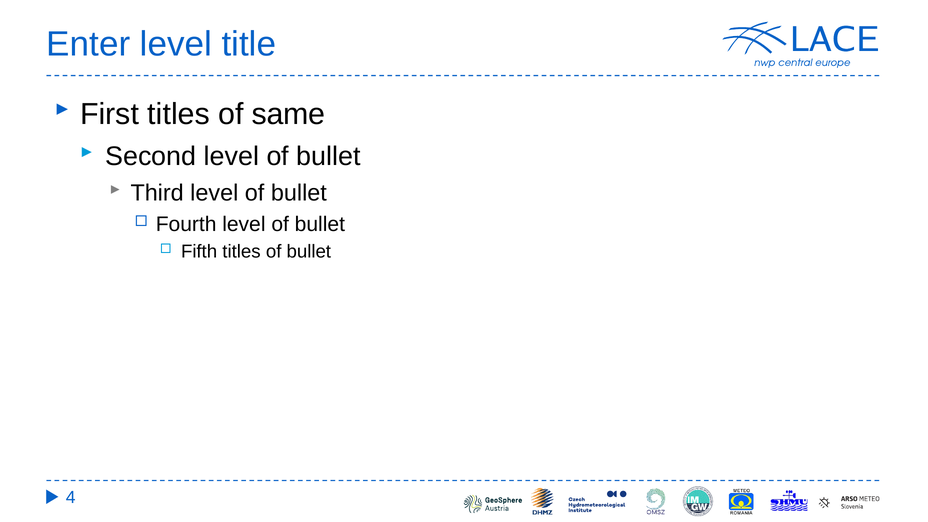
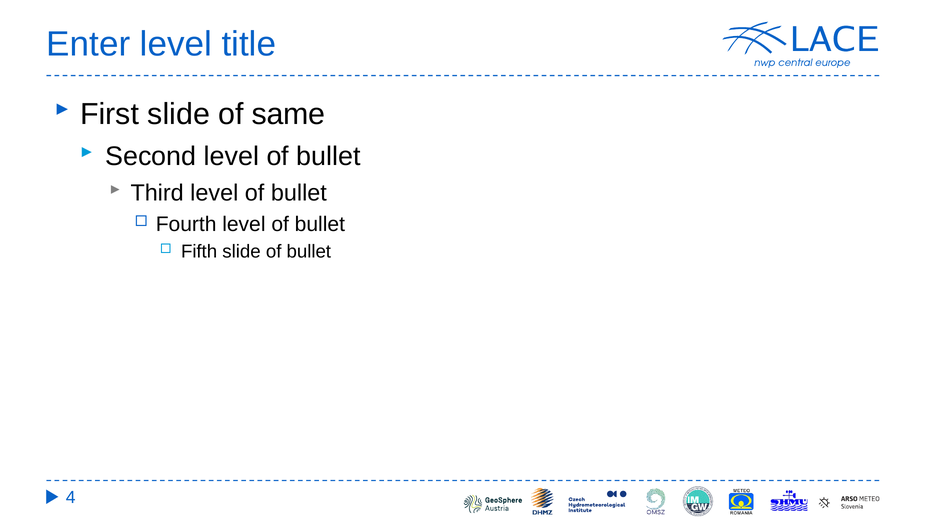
First titles: titles -> slide
Fifth titles: titles -> slide
